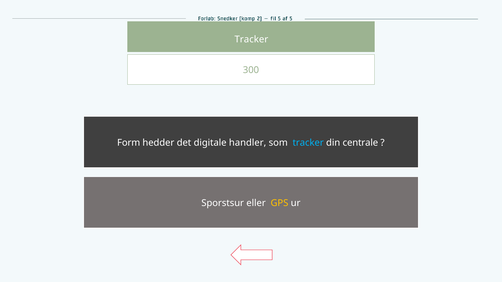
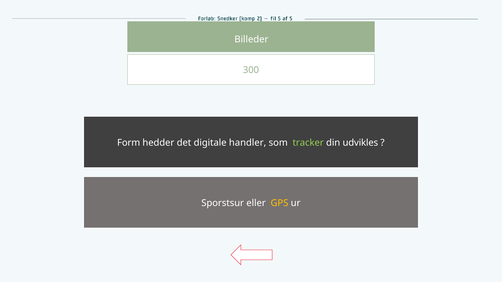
Tracker at (251, 39): Tracker -> Billeder
tracker at (308, 143) colour: light blue -> light green
centrale: centrale -> udvikles
